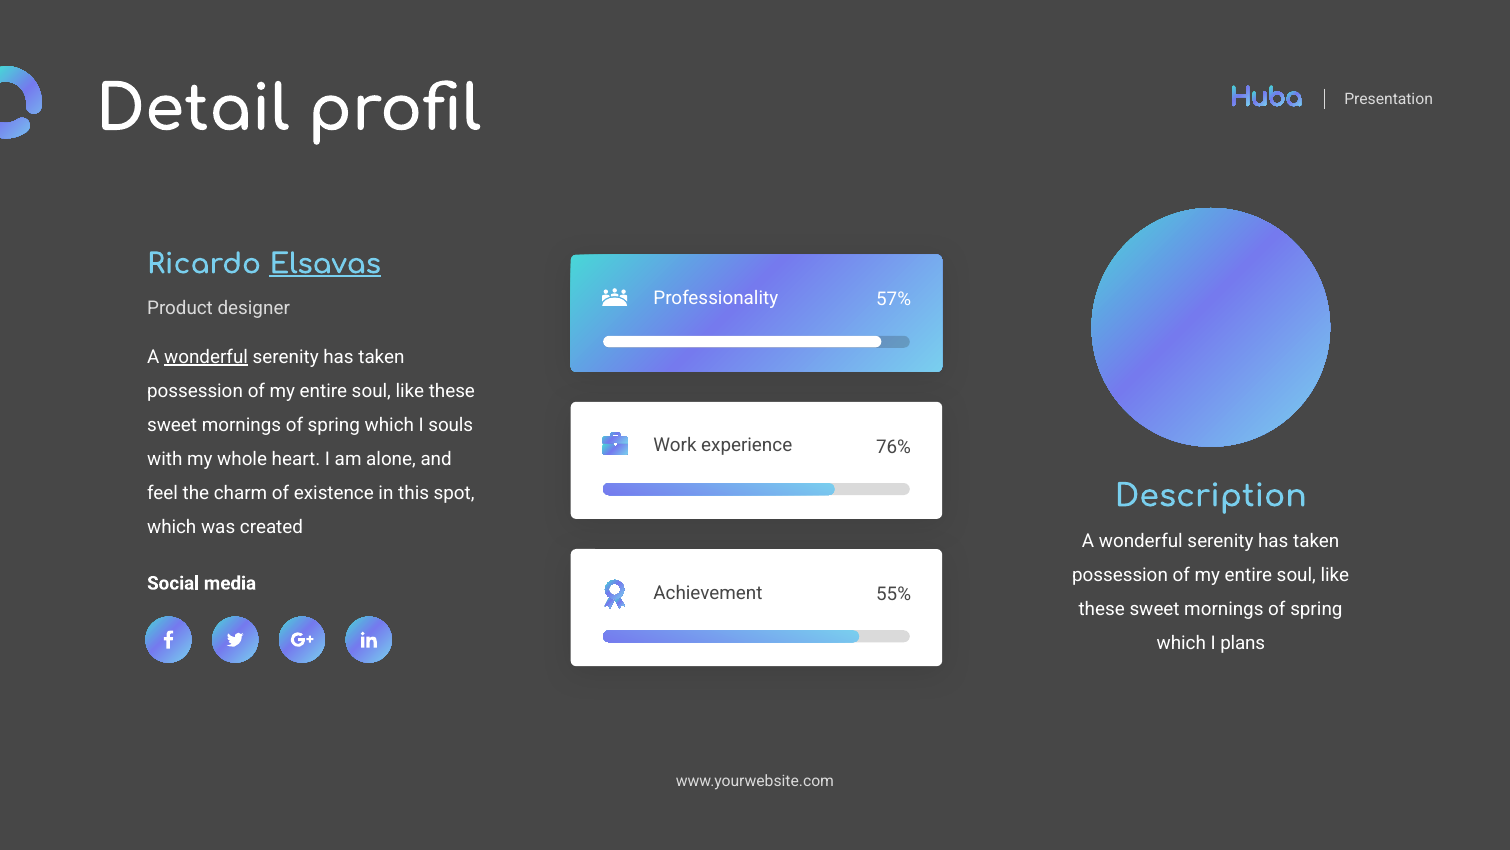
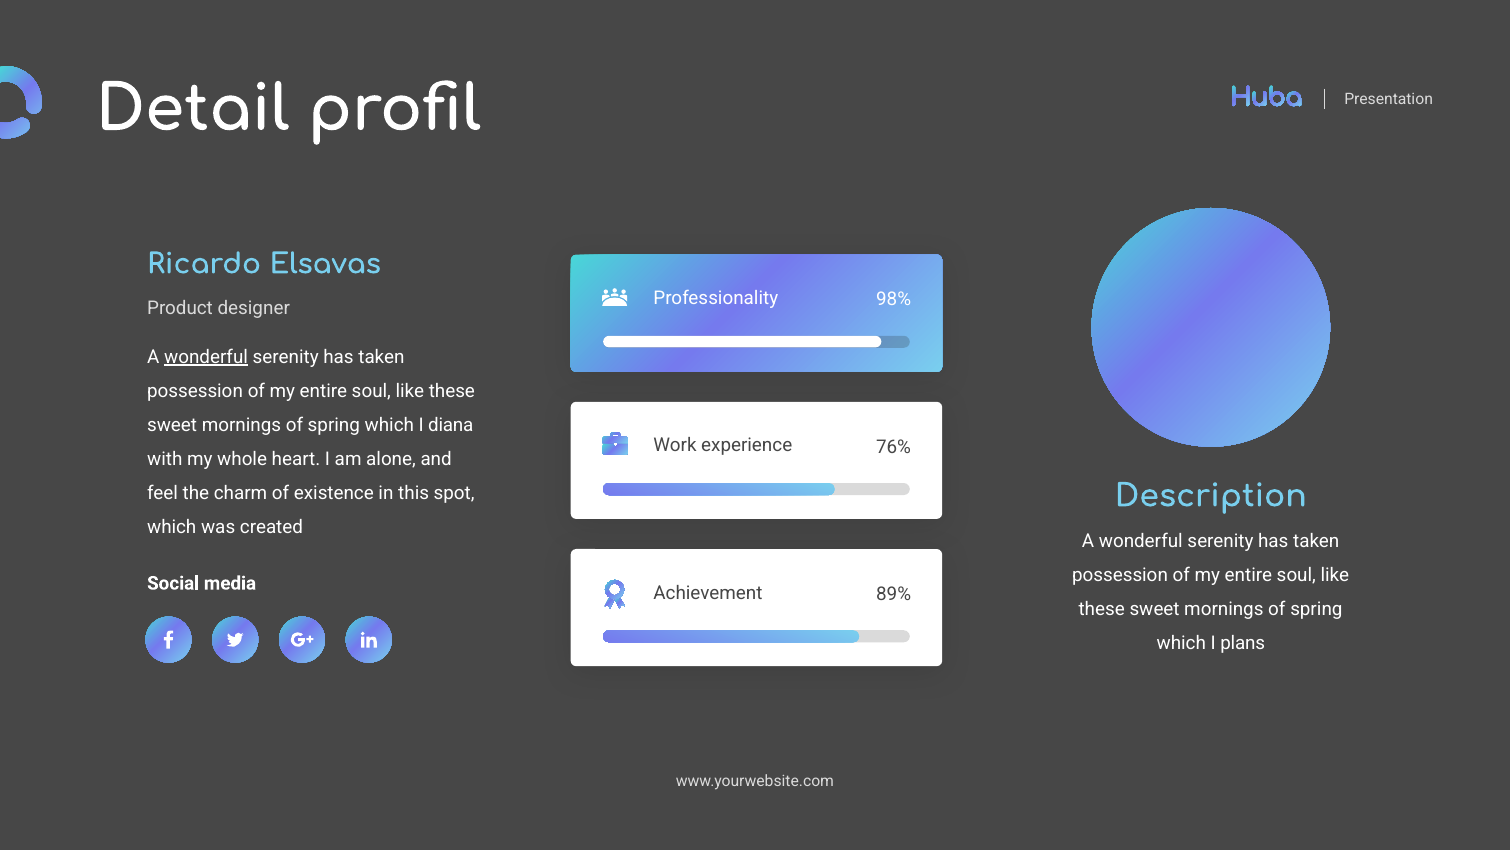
Elsavas underline: present -> none
57%: 57% -> 98%
souls: souls -> diana
55%: 55% -> 89%
